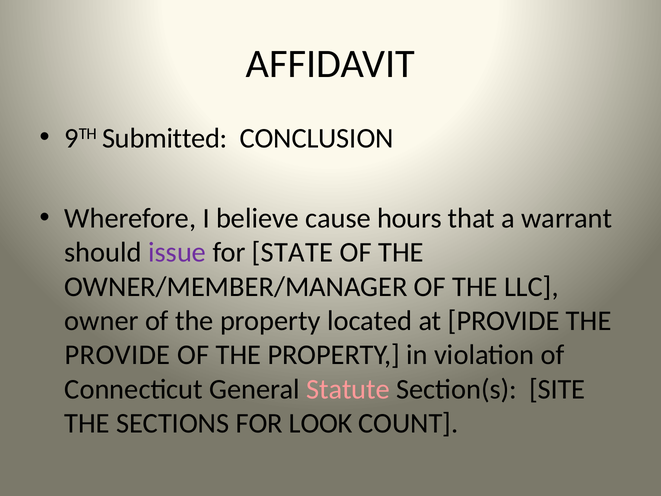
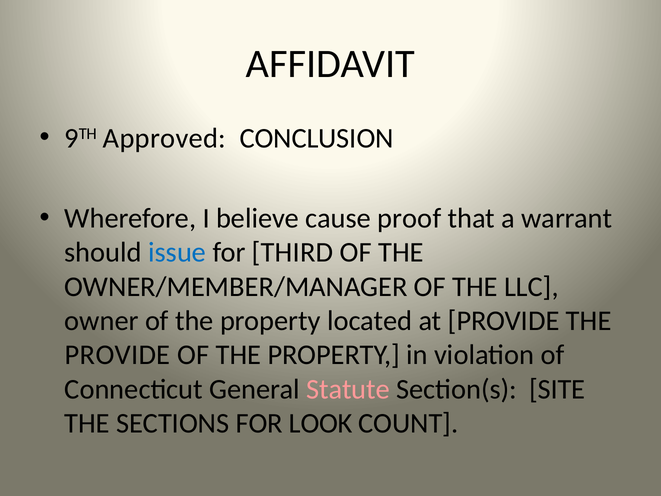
Submitted: Submitted -> Approved
hours: hours -> proof
issue colour: purple -> blue
STATE: STATE -> THIRD
